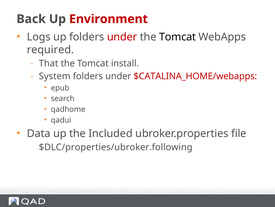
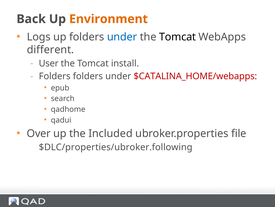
Environment colour: red -> orange
under at (122, 37) colour: red -> blue
required: required -> different
That: That -> User
System at (55, 76): System -> Folders
Data: Data -> Over
